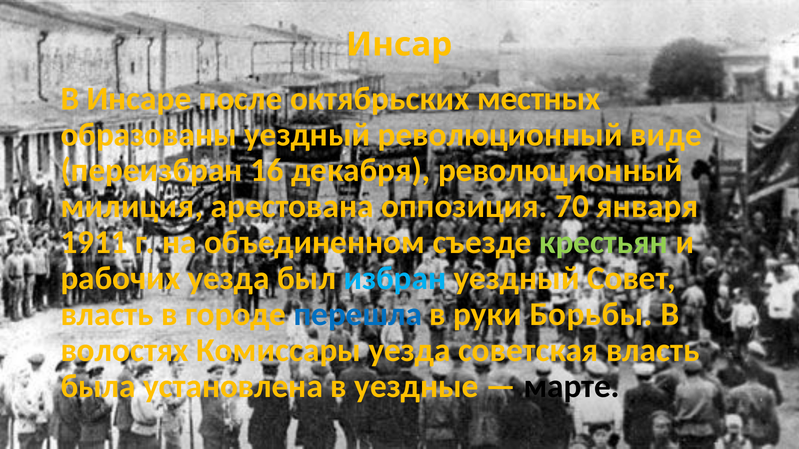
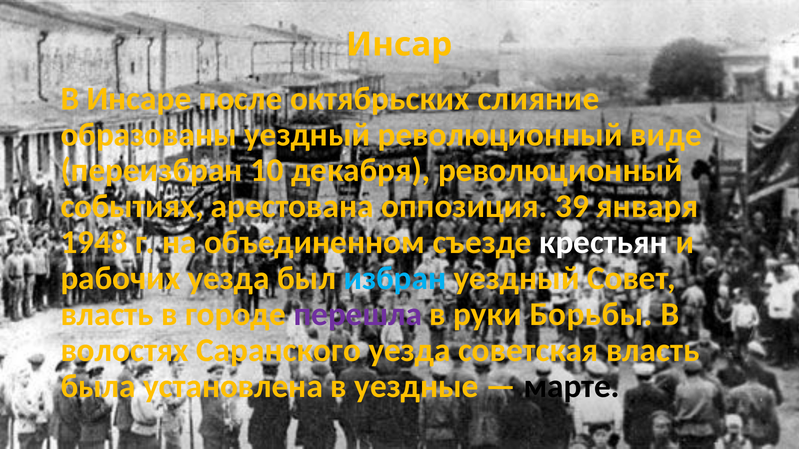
местных: местных -> слияние
16: 16 -> 10
милиция: милиция -> событиях
70: 70 -> 39
1911: 1911 -> 1948
крестьян colour: light green -> white
перешла colour: blue -> purple
Комиссары: Комиссары -> Саранского
